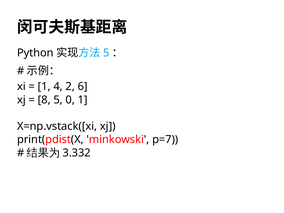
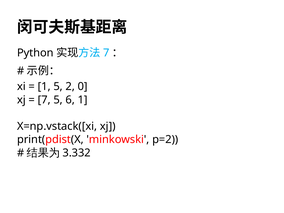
5 at (106, 53): 5 -> 7
1 4: 4 -> 5
6: 6 -> 0
8 at (44, 100): 8 -> 7
0: 0 -> 6
p=7: p=7 -> p=2
